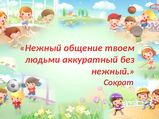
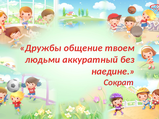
Нежный at (41, 48): Нежный -> Дружбы
нежный at (113, 71): нежный -> наедине
